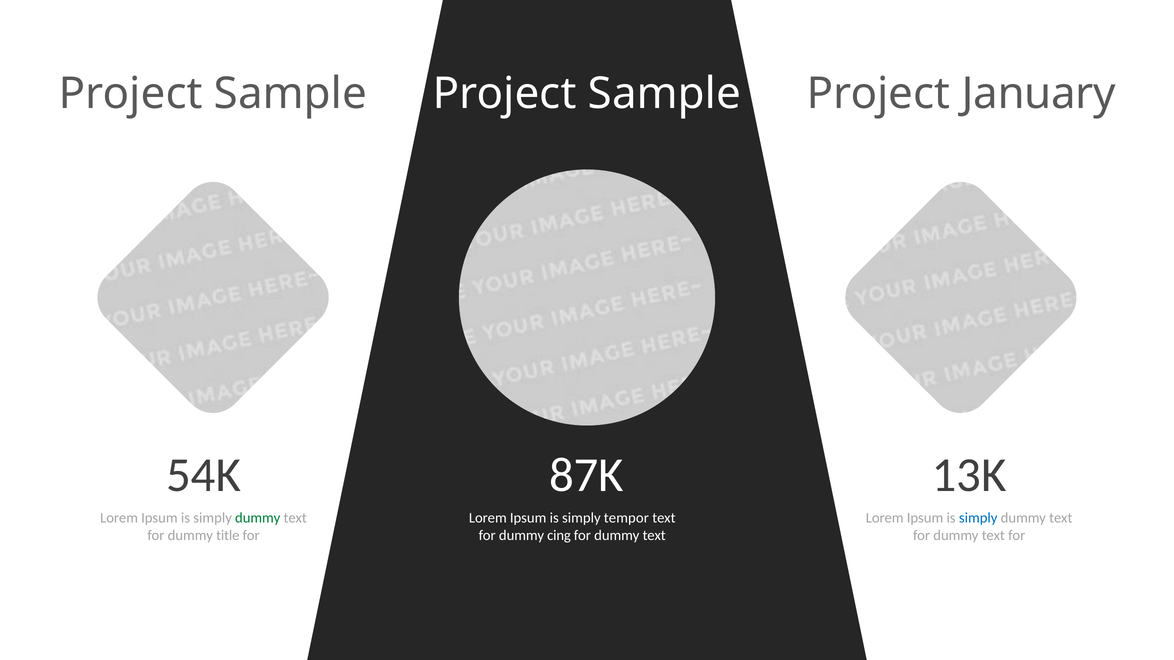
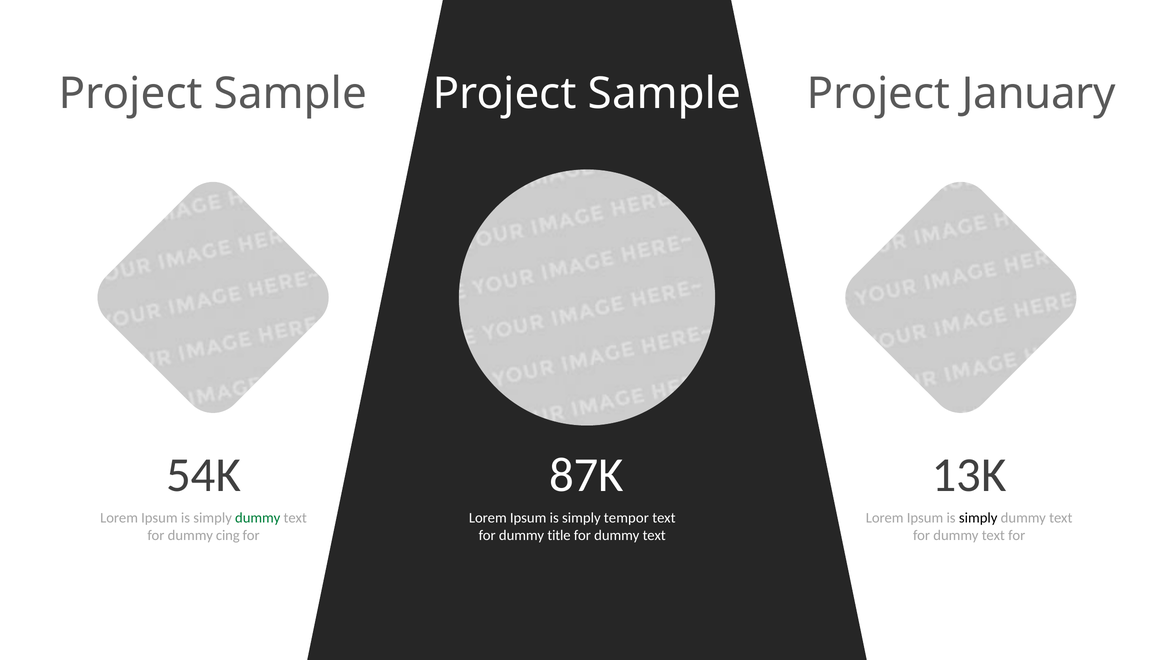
simply at (978, 518) colour: blue -> black
title: title -> cing
cing: cing -> title
